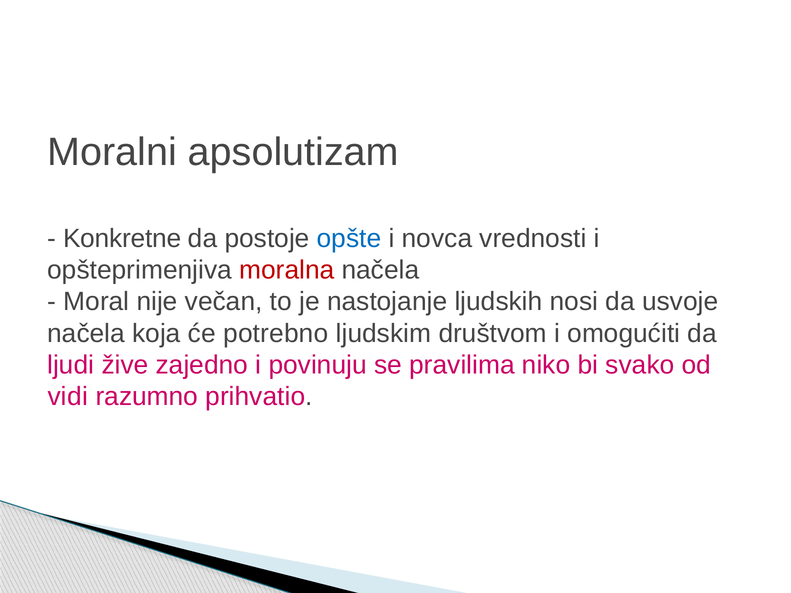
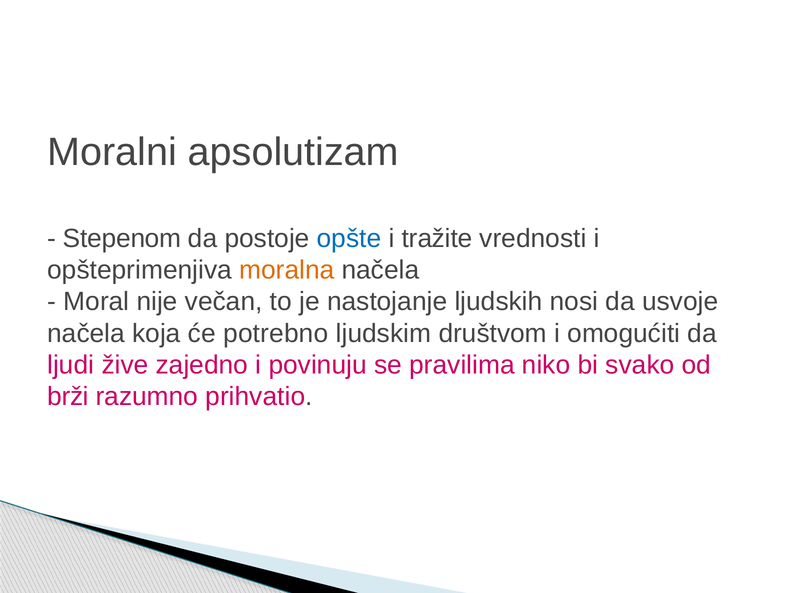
Konkretne: Konkretne -> Stepenom
novca: novca -> tražite
moralna colour: red -> orange
vidi: vidi -> brži
